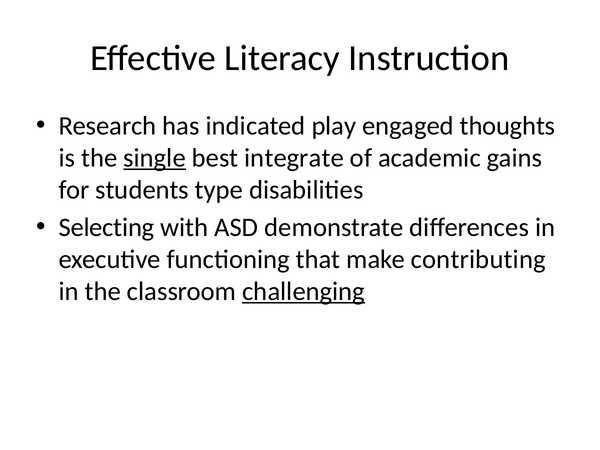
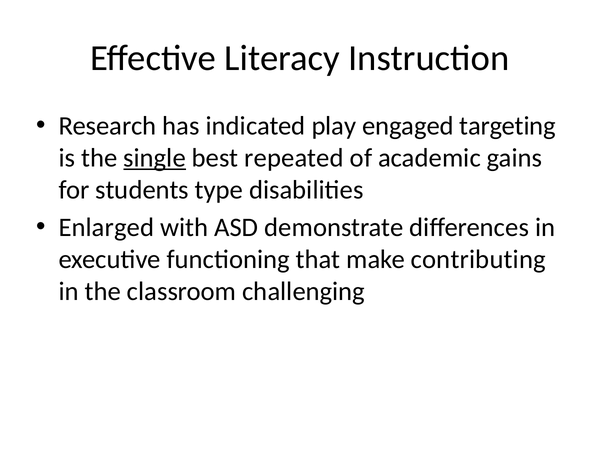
thoughts: thoughts -> targeting
integrate: integrate -> repeated
Selecting: Selecting -> Enlarged
challenging underline: present -> none
